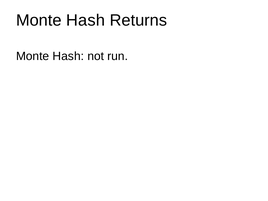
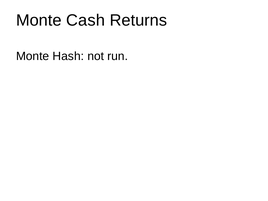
Hash at (86, 20): Hash -> Cash
